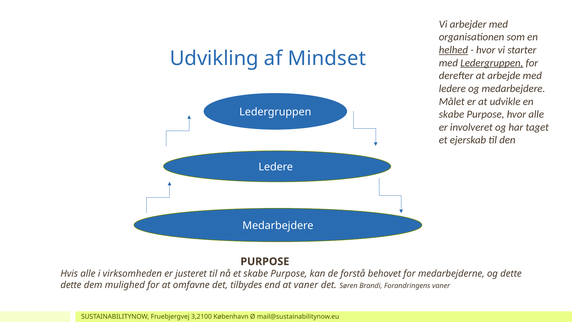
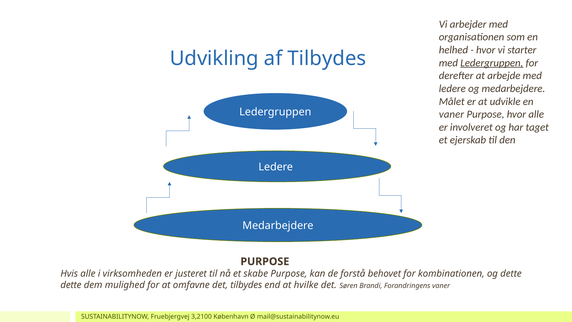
helhed underline: present -> none
af Mindset: Mindset -> Tilbydes
skabe at (452, 114): skabe -> vaner
medarbejderne: medarbejderne -> kombinationen
at vaner: vaner -> hvilke
